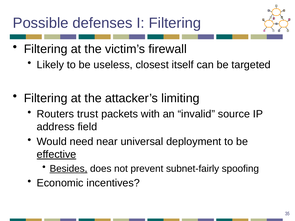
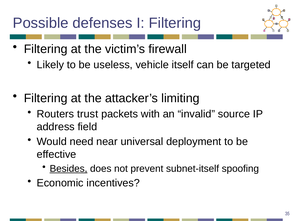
closest: closest -> vehicle
effective underline: present -> none
subnet-fairly: subnet-fairly -> subnet-itself
